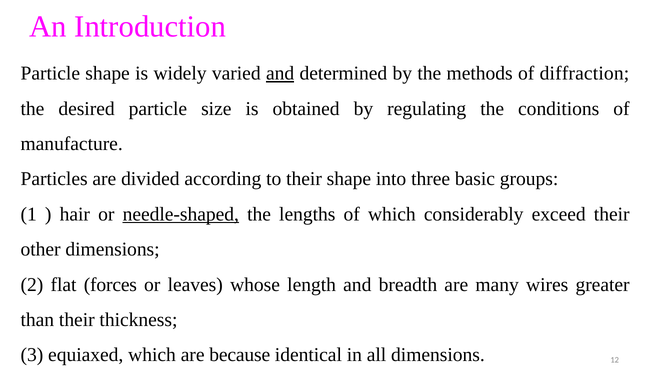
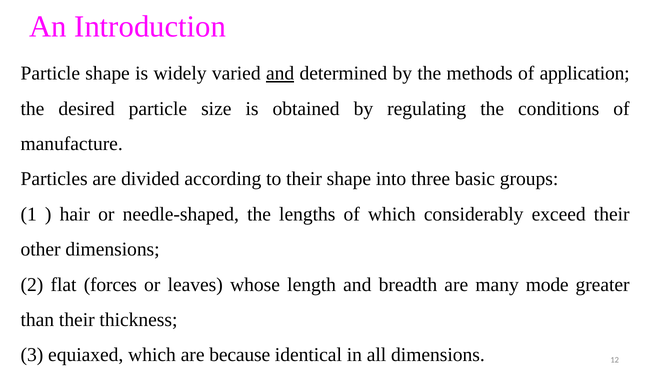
diffraction: diffraction -> application
needle-shaped underline: present -> none
wires: wires -> mode
